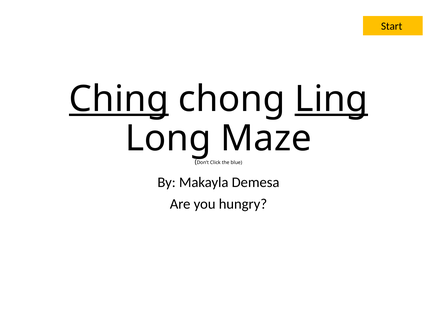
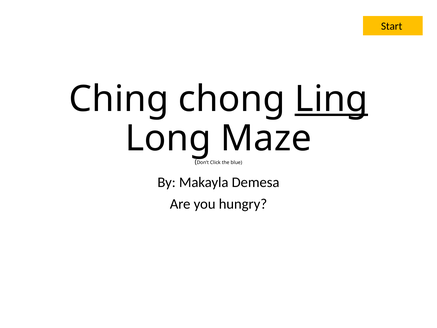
Ching underline: present -> none
